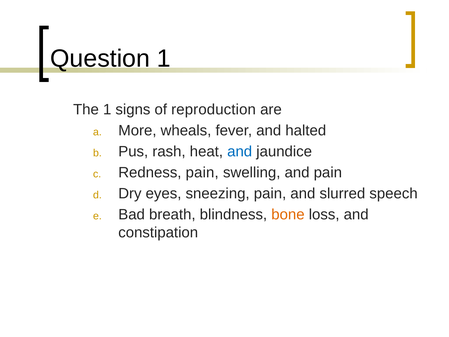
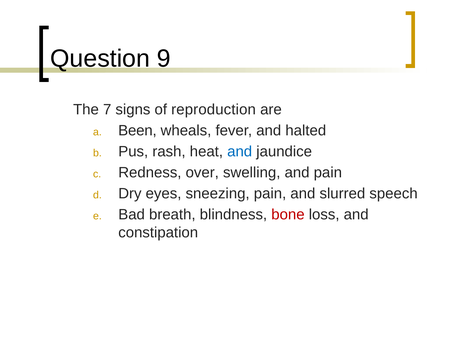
Question 1: 1 -> 9
The 1: 1 -> 7
More: More -> Been
Redness pain: pain -> over
bone colour: orange -> red
